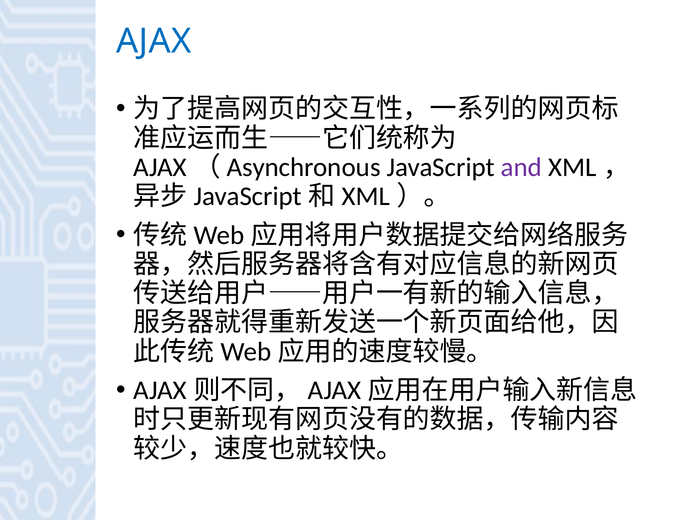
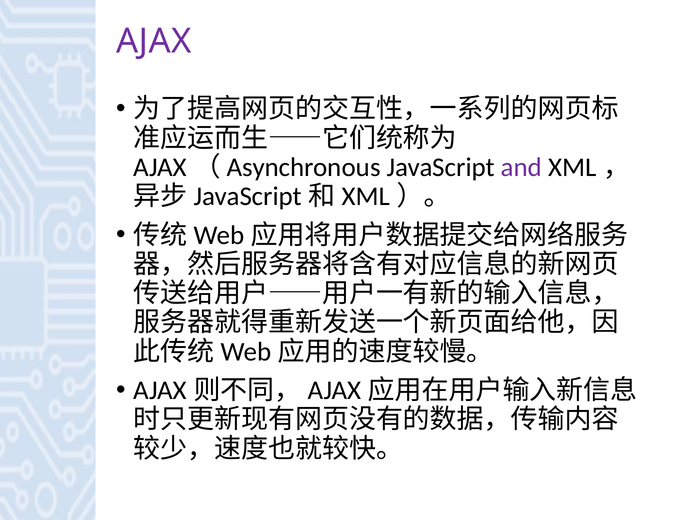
AJAX colour: blue -> purple
